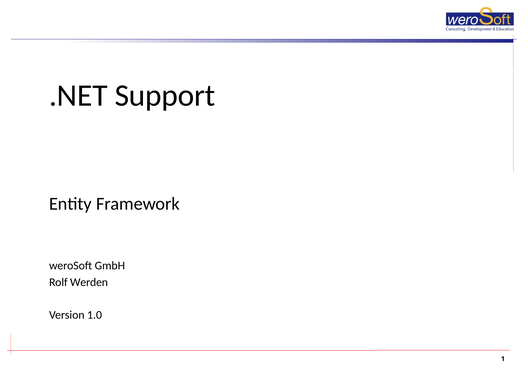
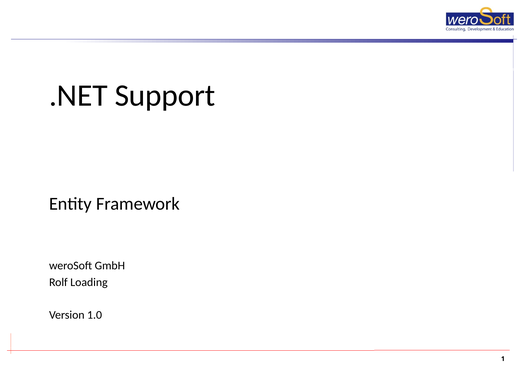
Werden: Werden -> Loading
